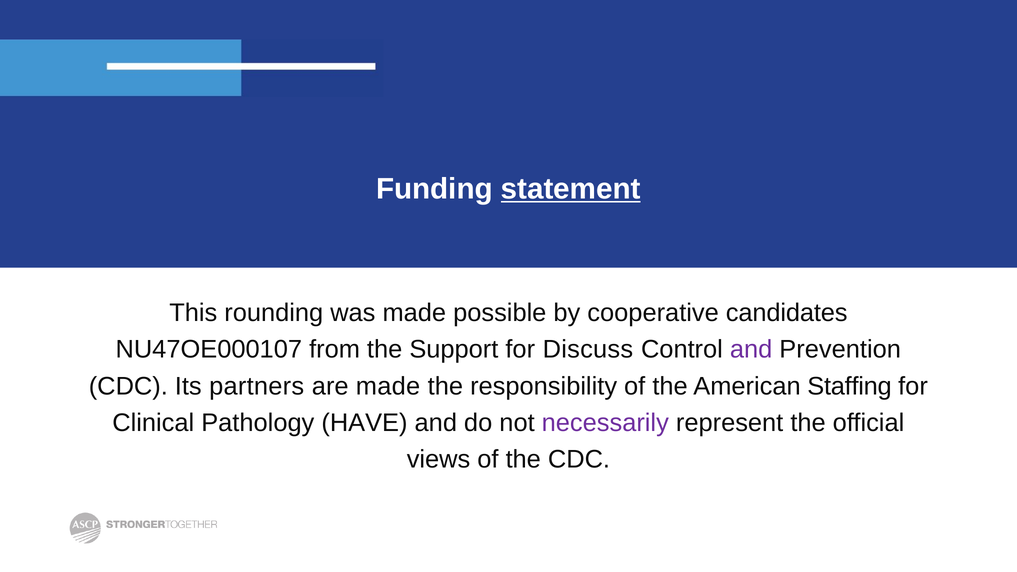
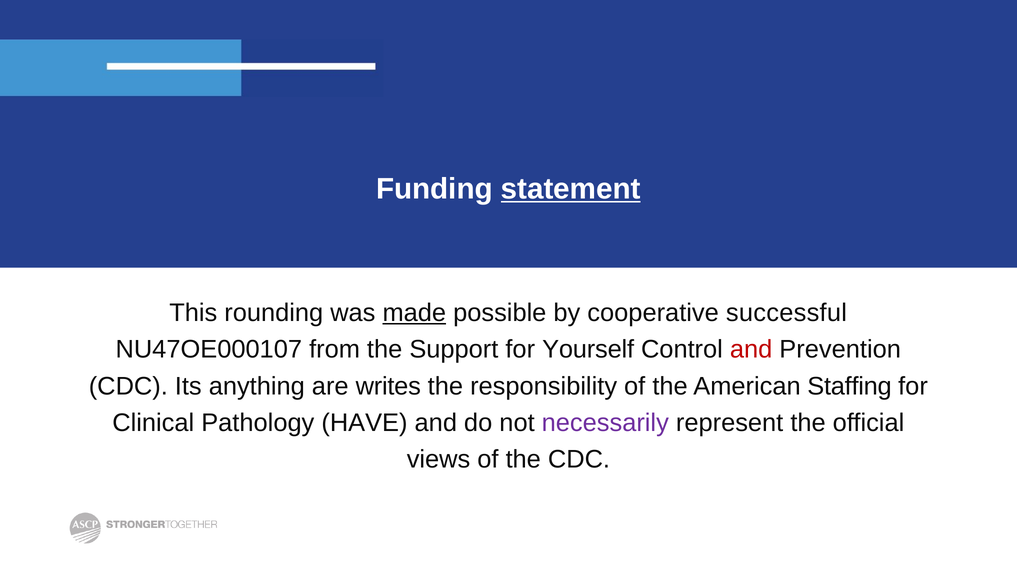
made at (414, 313) underline: none -> present
candidates: candidates -> successful
Discuss: Discuss -> Yourself
and at (751, 350) colour: purple -> red
partners: partners -> anything
are made: made -> writes
